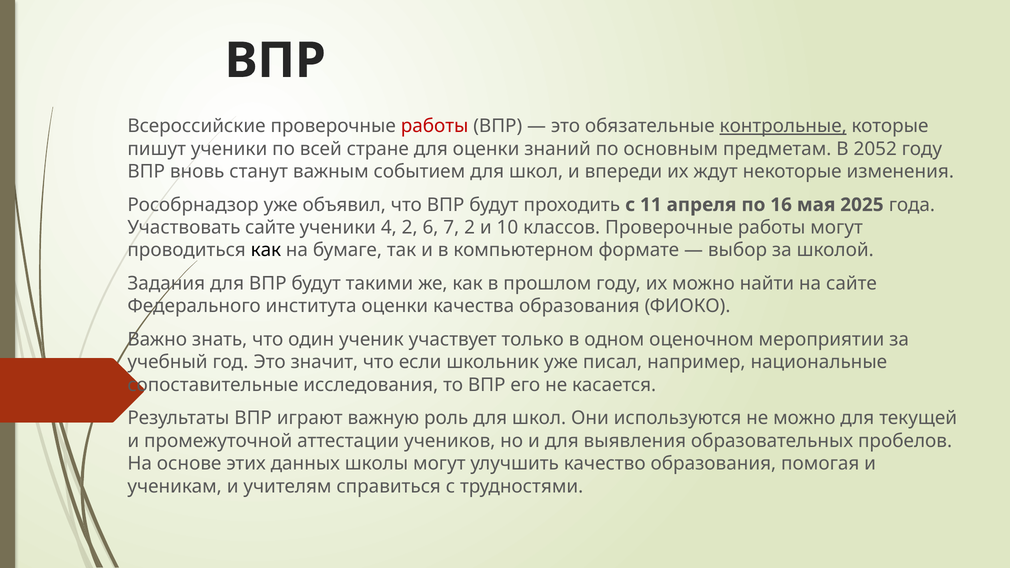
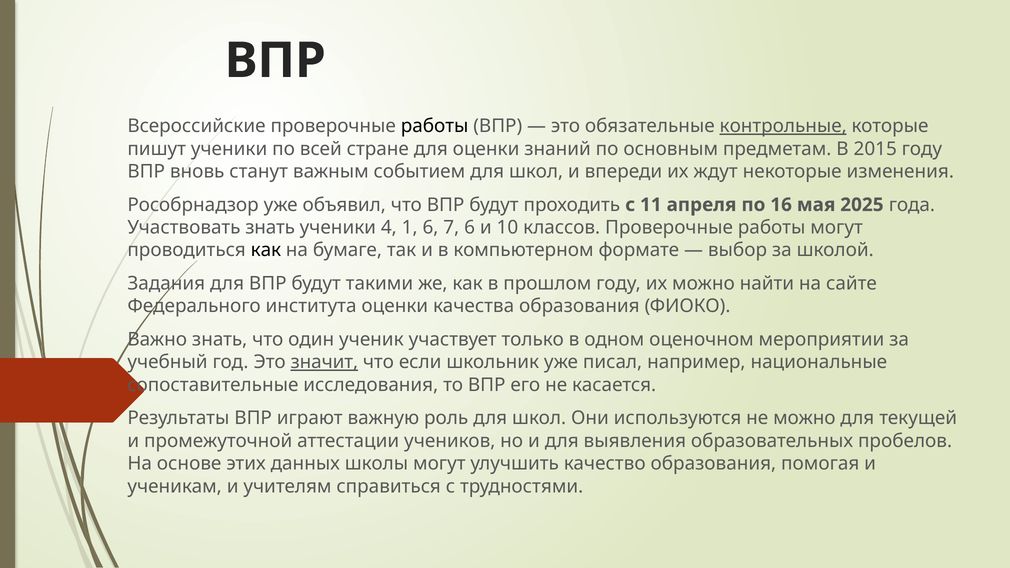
работы at (435, 126) colour: red -> black
2052: 2052 -> 2015
Участвовать сайте: сайте -> знать
4 2: 2 -> 1
7 2: 2 -> 6
значит underline: none -> present
